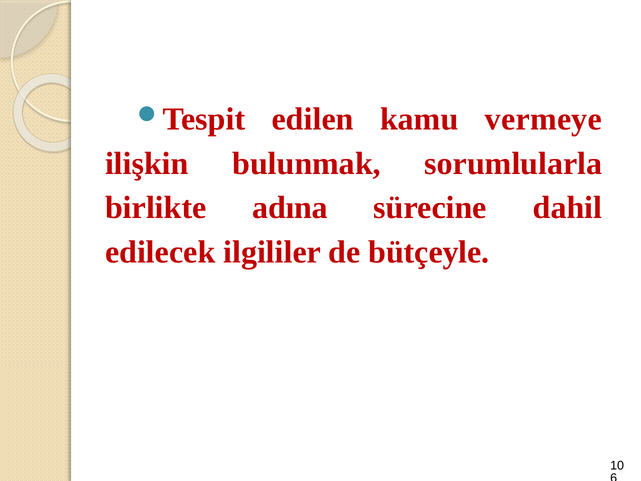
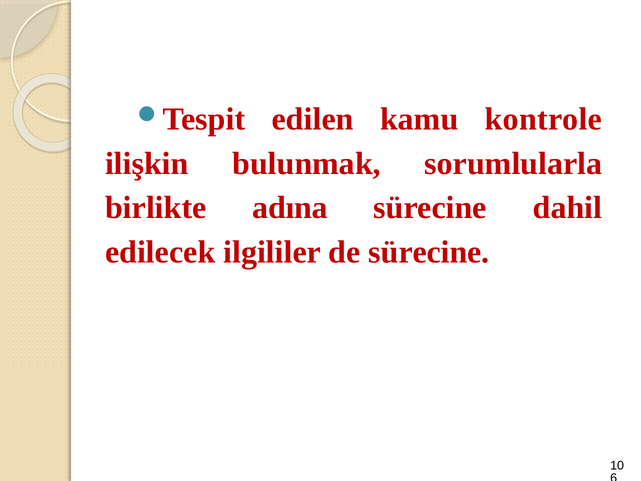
vermeye: vermeye -> kontrole
de bütçeyle: bütçeyle -> sürecine
